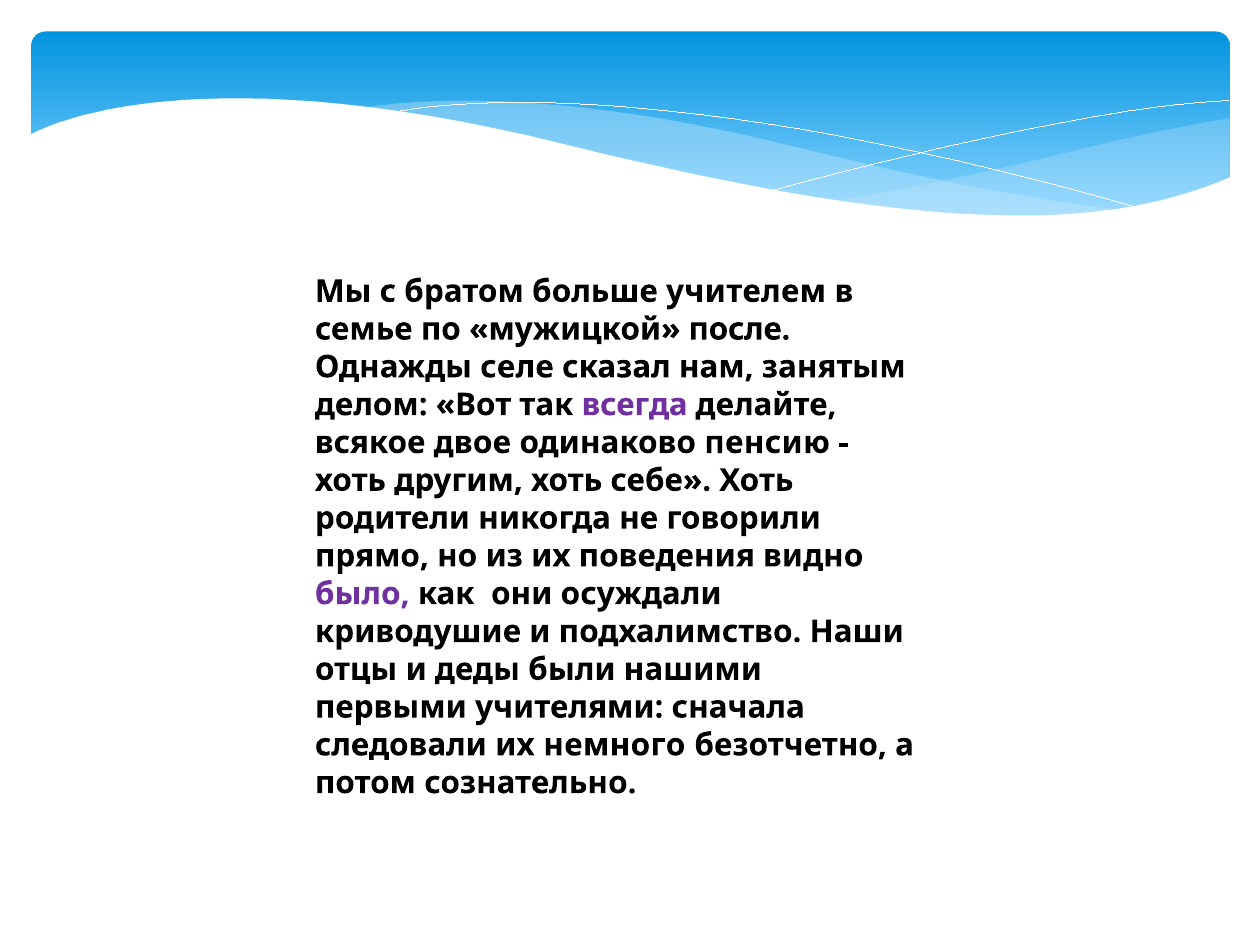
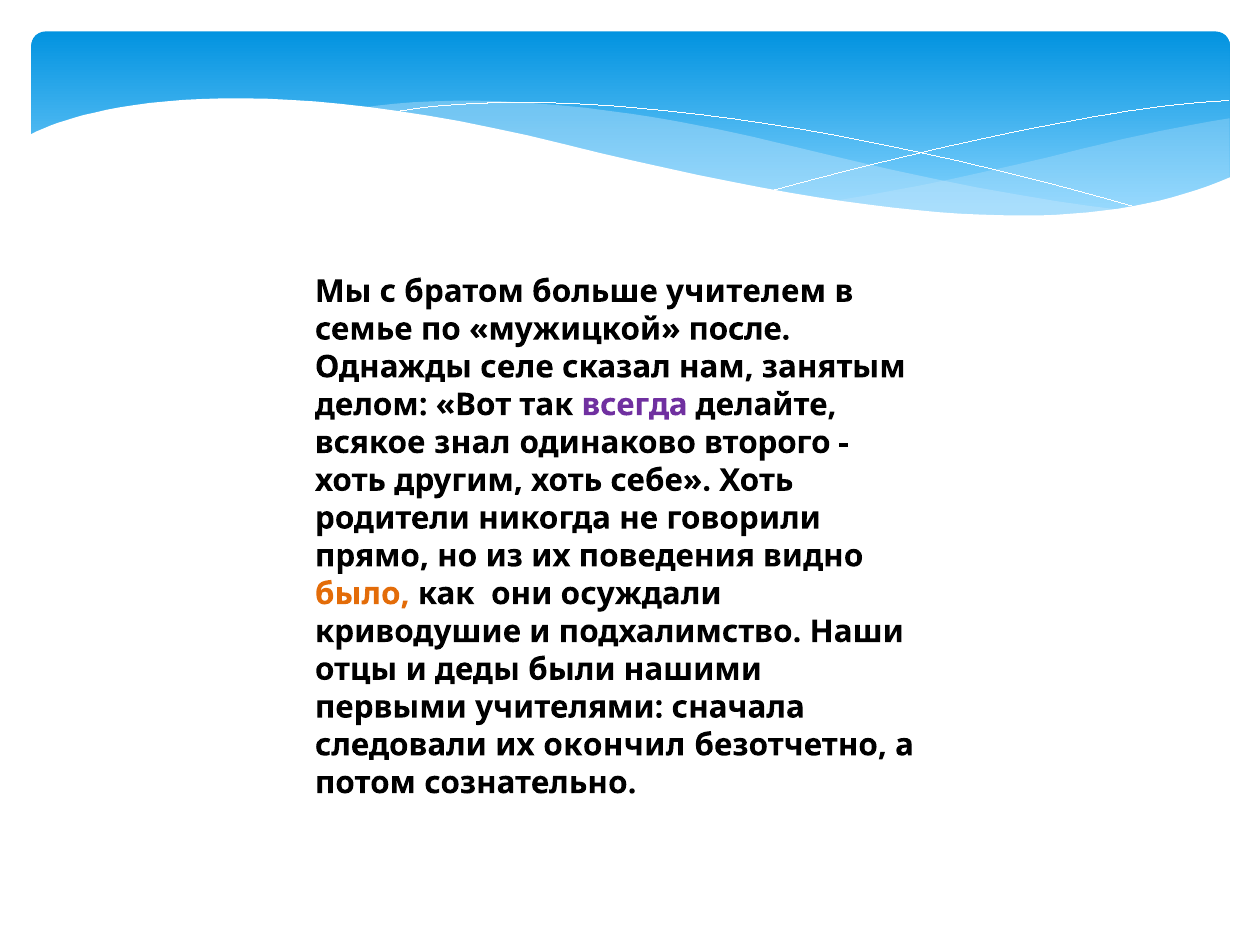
двое: двое -> знал
пенсию: пенсию -> второго
было colour: purple -> orange
немного: немного -> окончил
